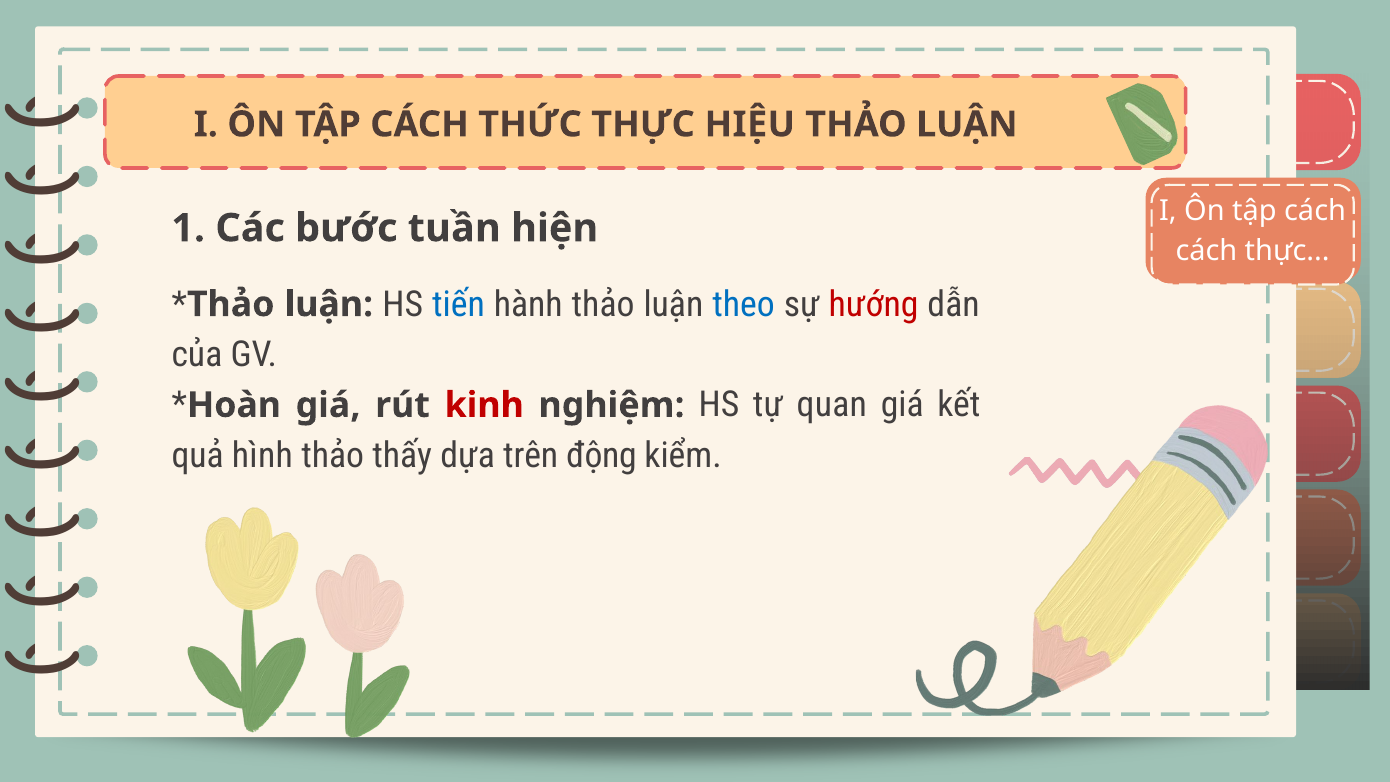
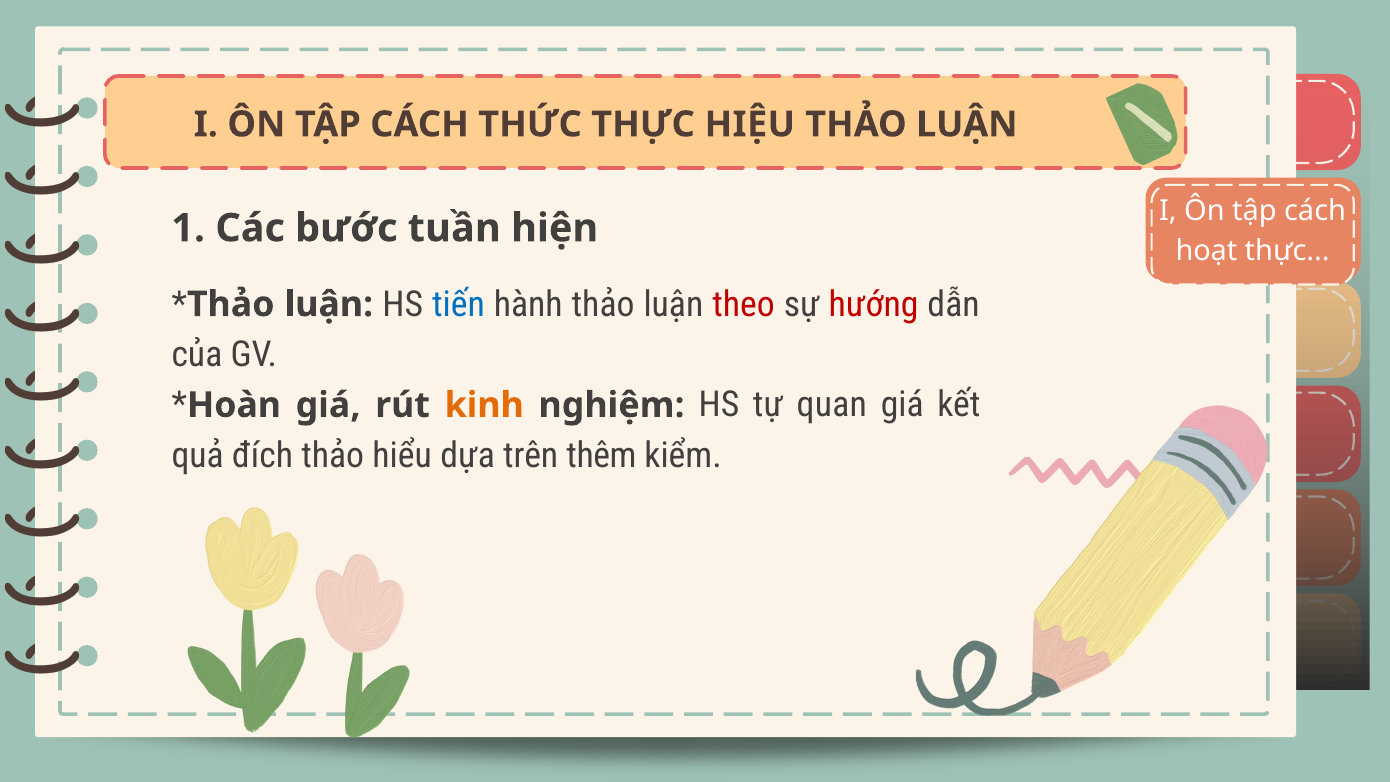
cách at (1206, 251): cách -> hoạt
theo colour: blue -> red
kinh colour: red -> orange
hình: hình -> đích
thấy: thấy -> hiểu
động: động -> thêm
